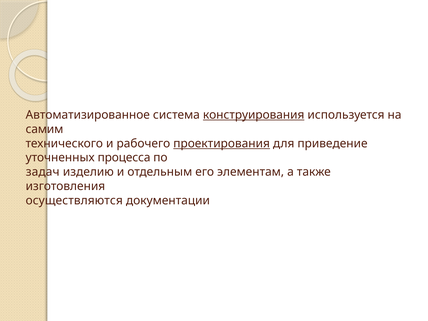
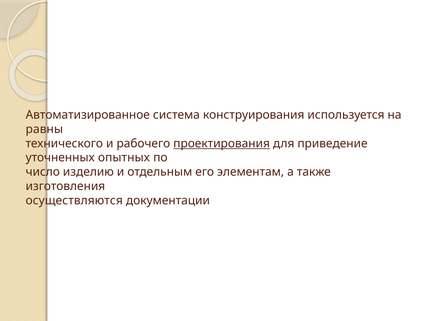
конструирования underline: present -> none
самим: самим -> равны
процесса: процесса -> опытных
задач: задач -> число
